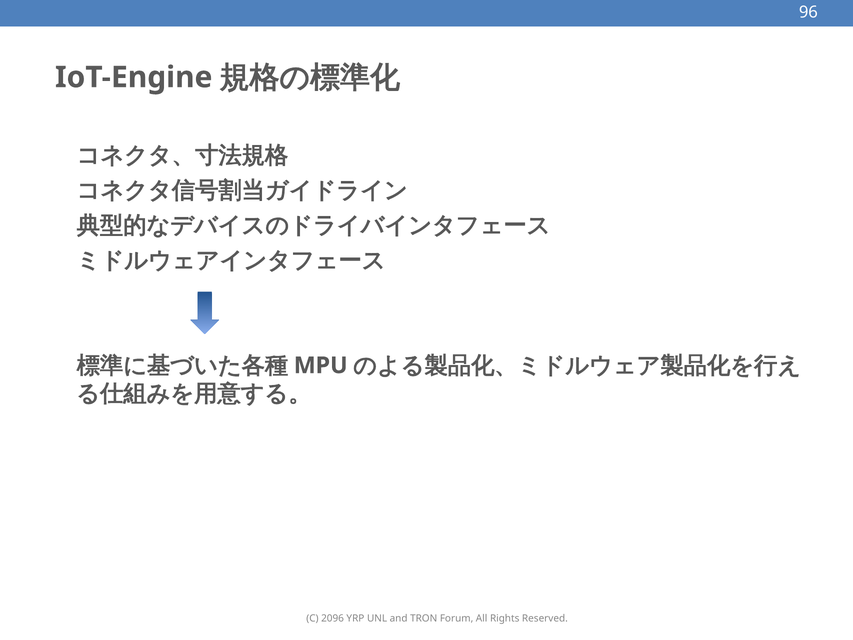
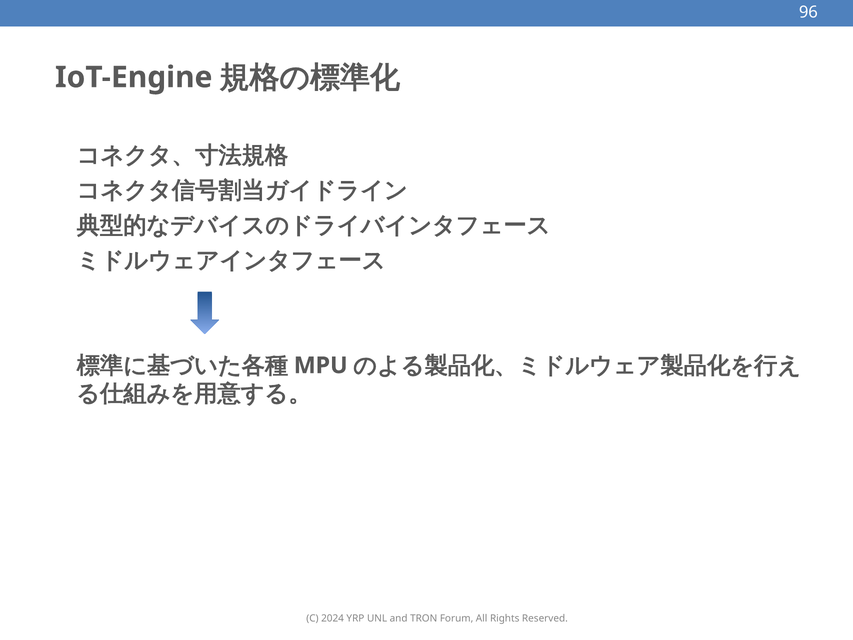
2096: 2096 -> 2024
